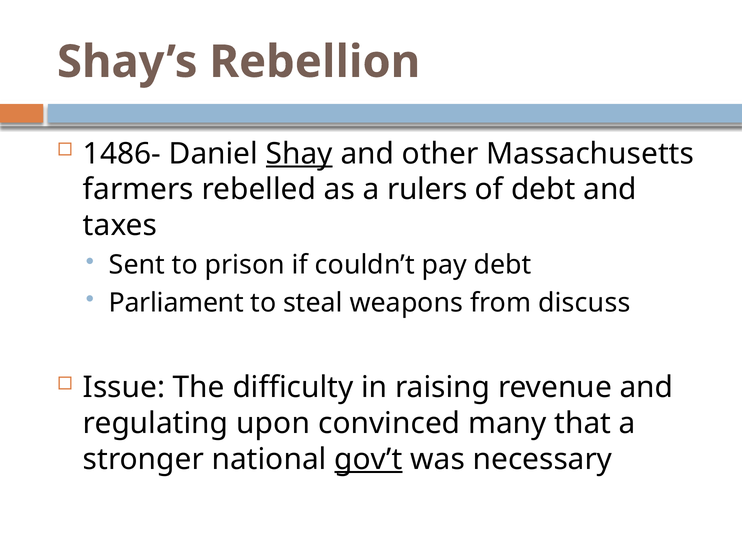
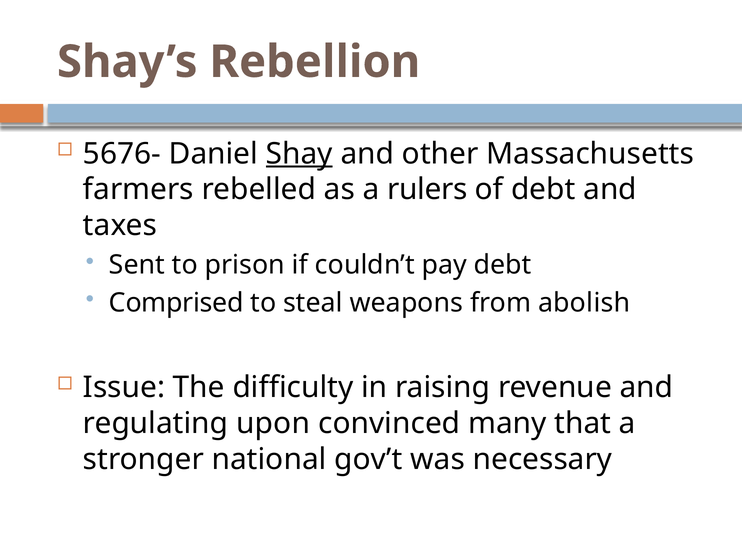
1486-: 1486- -> 5676-
Parliament: Parliament -> Comprised
discuss: discuss -> abolish
gov’t underline: present -> none
